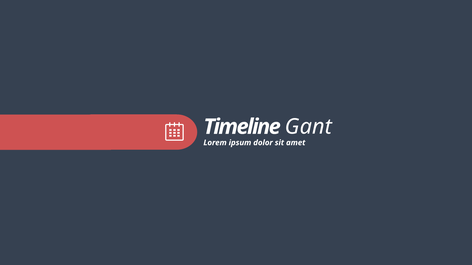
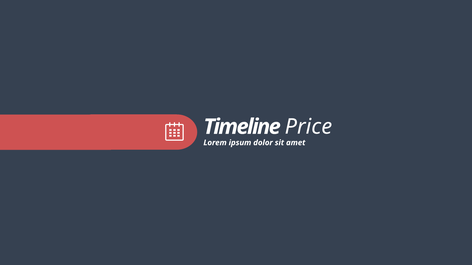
Gant: Gant -> Price
